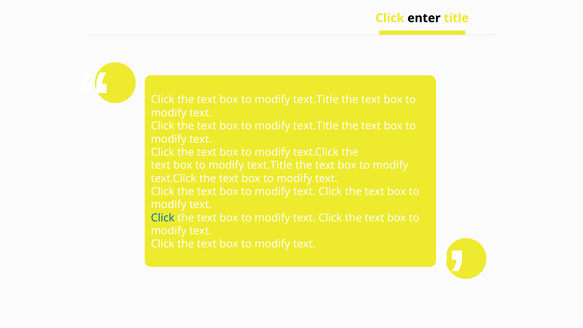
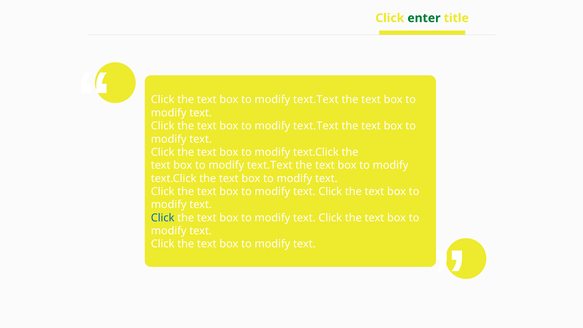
enter colour: black -> green
text.Title at (316, 100): text.Title -> text.Text
text.Title at (316, 126): text.Title -> text.Text
text.Title at (270, 165): text.Title -> text.Text
